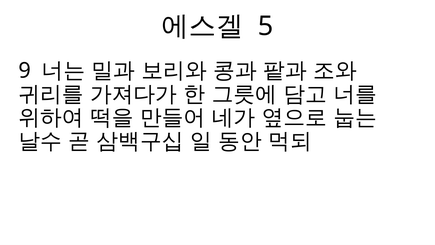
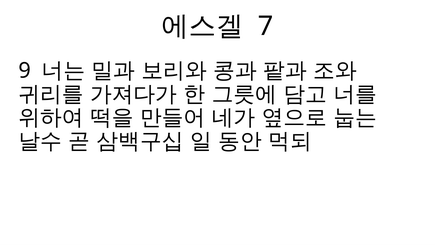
5: 5 -> 7
